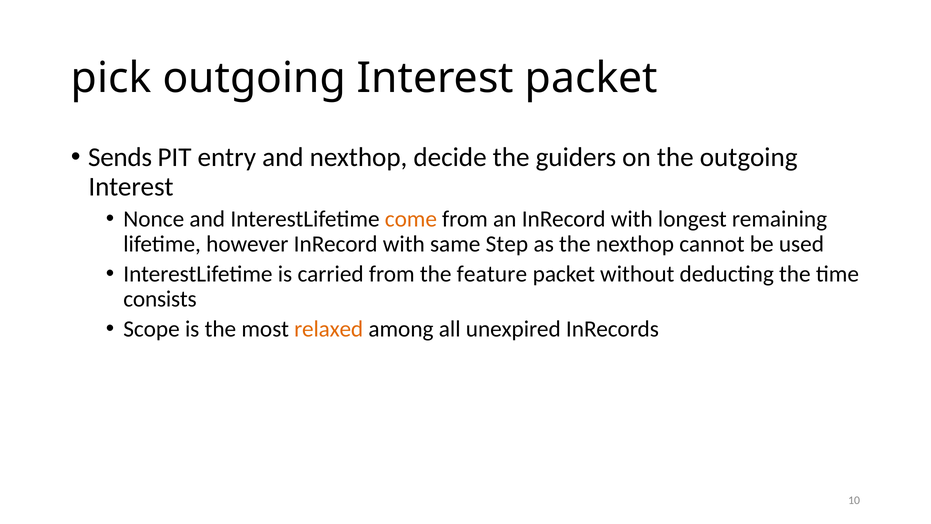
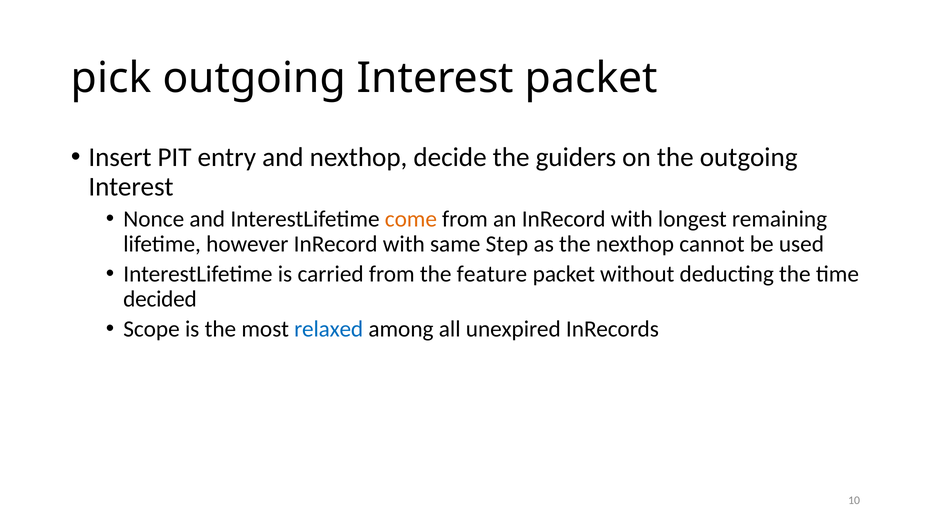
Sends: Sends -> Insert
consists: consists -> decided
relaxed colour: orange -> blue
